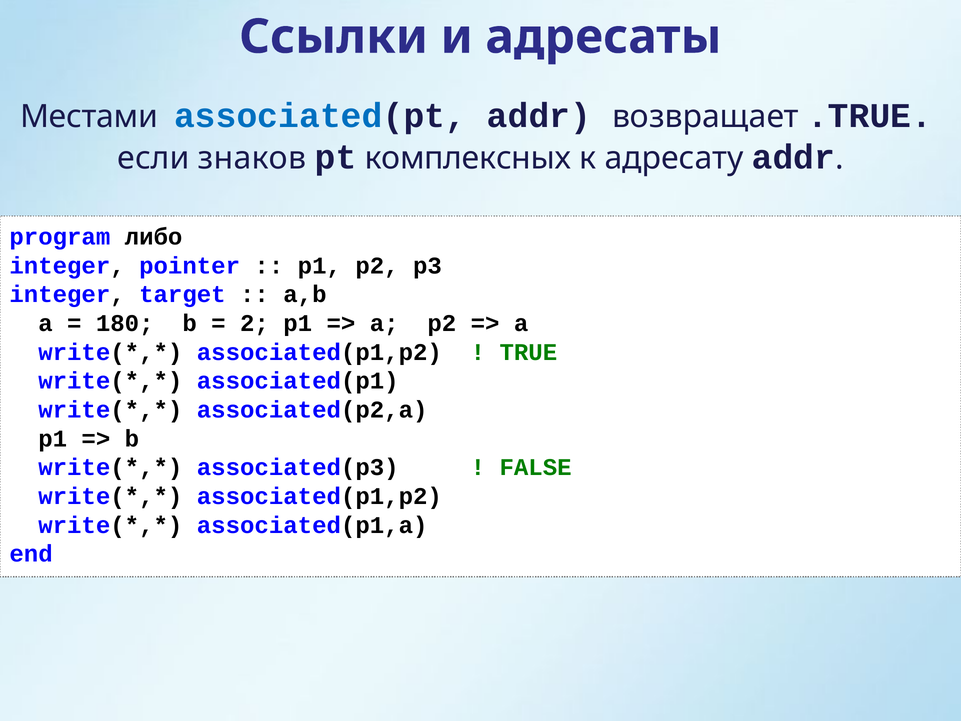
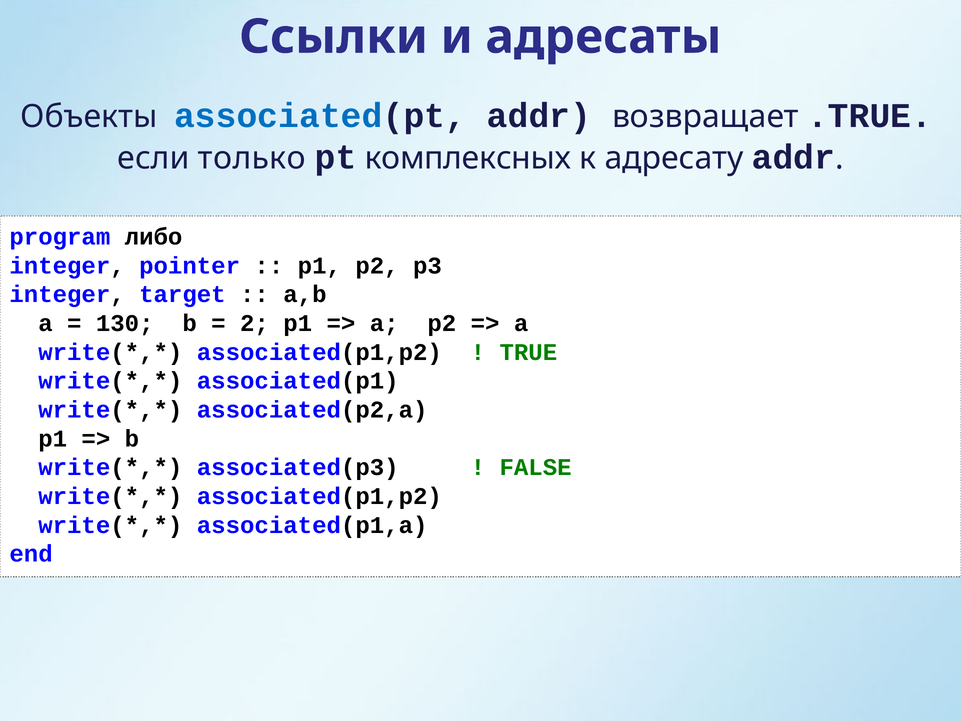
Местами: Местами -> Объекты
знаков: знаков -> только
180: 180 -> 130
